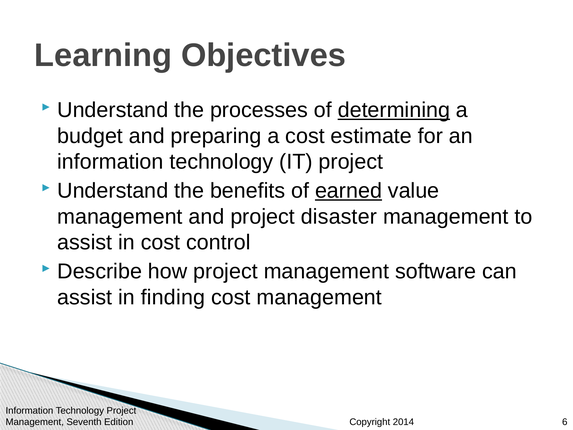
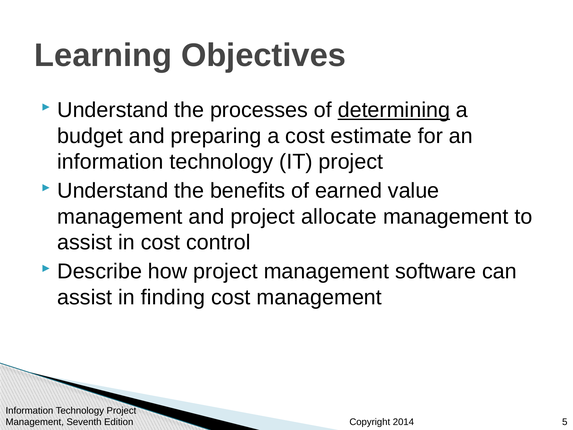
earned underline: present -> none
disaster: disaster -> allocate
6: 6 -> 5
